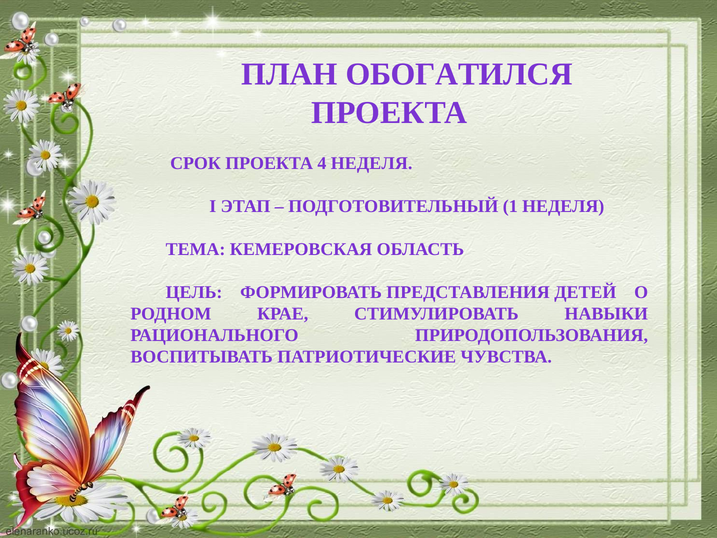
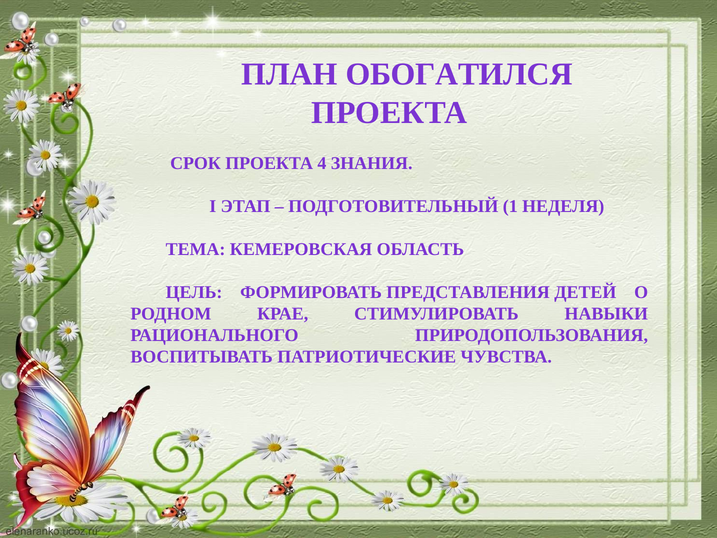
4 НЕДЕЛЯ: НЕДЕЛЯ -> ЗНАНИЯ
